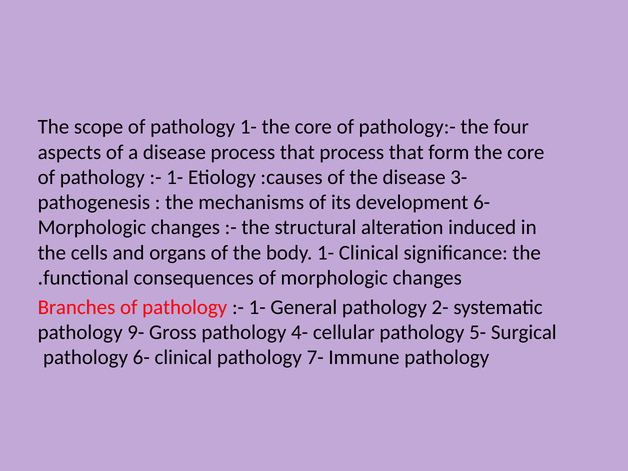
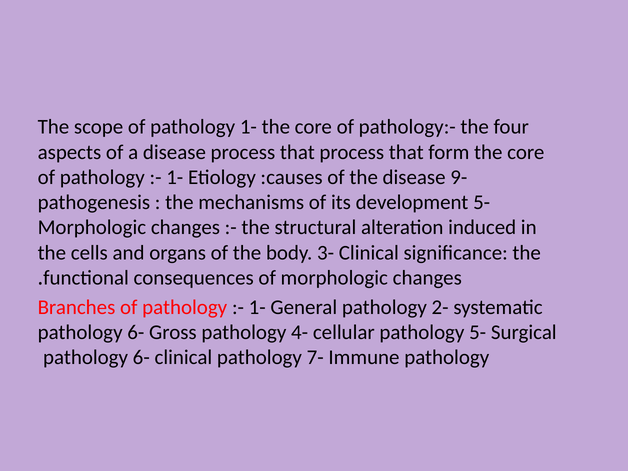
3-: 3- -> 9-
development 6-: 6- -> 5-
body 1-: 1- -> 3-
9- at (136, 332): 9- -> 6-
